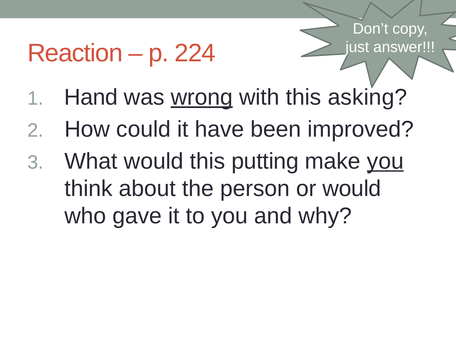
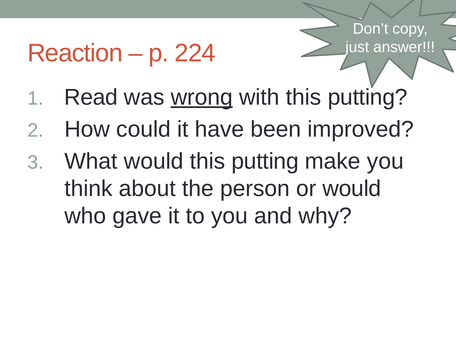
Hand: Hand -> Read
with this asking: asking -> putting
you at (385, 161) underline: present -> none
